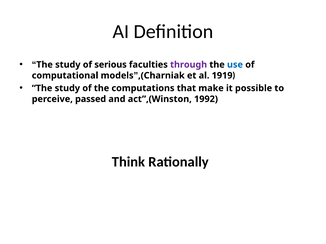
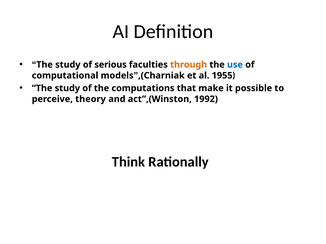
through colour: purple -> orange
1919: 1919 -> 1955
passed: passed -> theory
